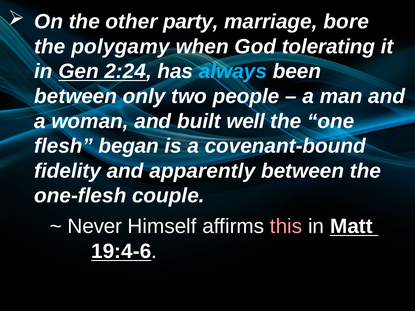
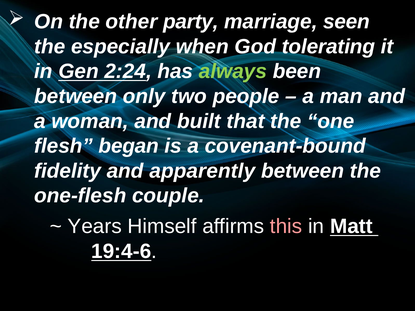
bore: bore -> seen
polygamy: polygamy -> especially
always colour: light blue -> light green
well: well -> that
Never: Never -> Years
